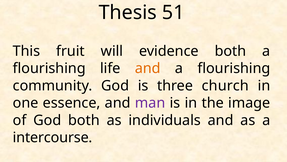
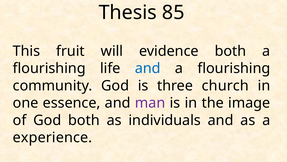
51: 51 -> 85
and at (148, 68) colour: orange -> blue
intercourse: intercourse -> experience
